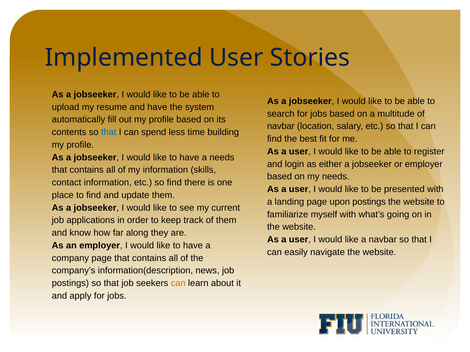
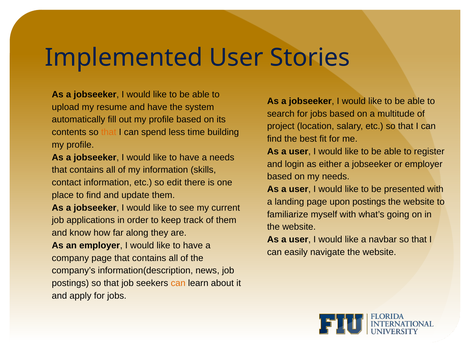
navbar at (281, 126): navbar -> project
that at (109, 132) colour: blue -> orange
so find: find -> edit
